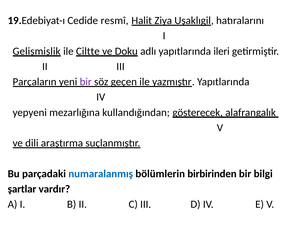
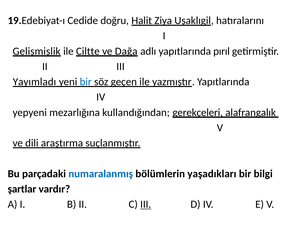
resmî: resmî -> doğru
Doku: Doku -> Dağa
ileri: ileri -> pırıl
Parçaların: Parçaların -> Yayımladı
bir at (86, 82) colour: purple -> blue
gösterecek: gösterecek -> gerekçeleri
birbirinden: birbirinden -> yaşadıkları
III at (146, 204) underline: none -> present
